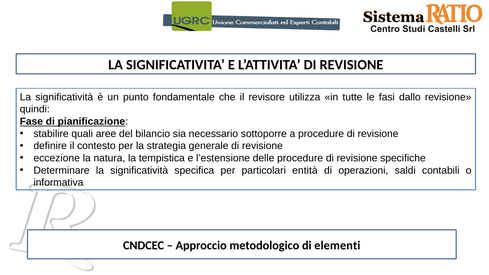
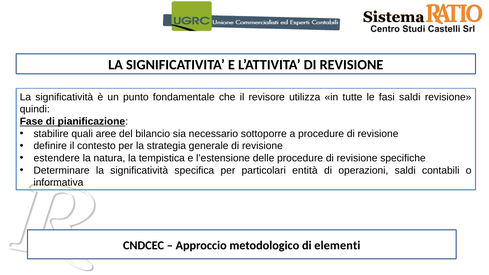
fasi dallo: dallo -> saldi
eccezione: eccezione -> estendere
